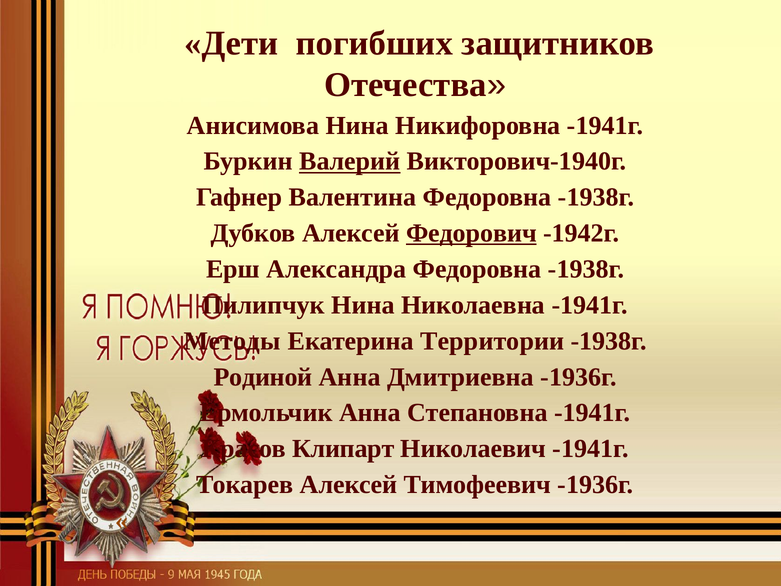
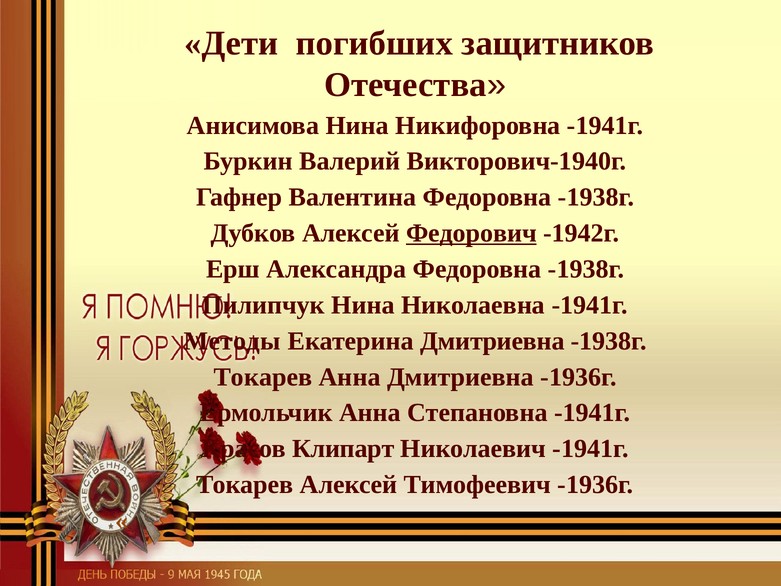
Валерий underline: present -> none
Екатерина Территории: Территории -> Дмитриевна
Родиной at (263, 377): Родиной -> Токарев
